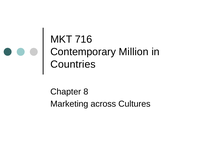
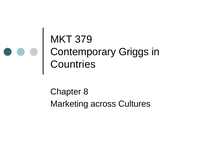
716: 716 -> 379
Million: Million -> Griggs
